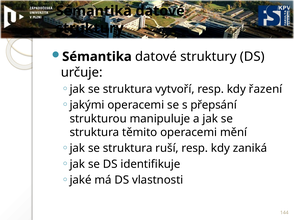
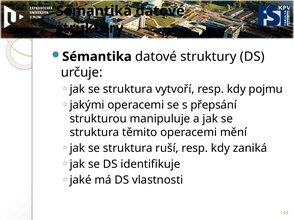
řazení: řazení -> pojmu
